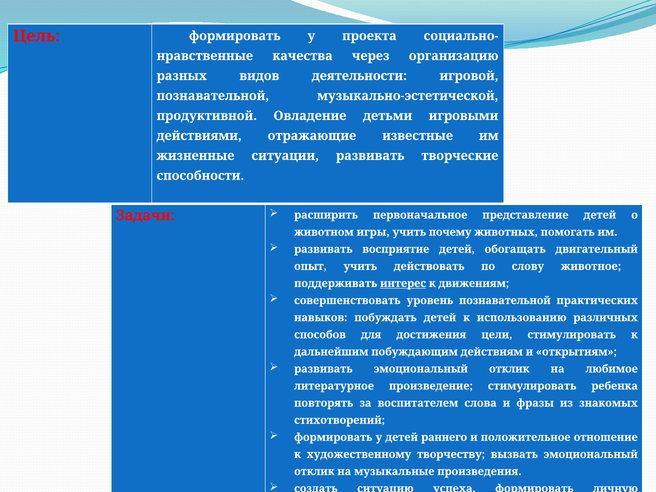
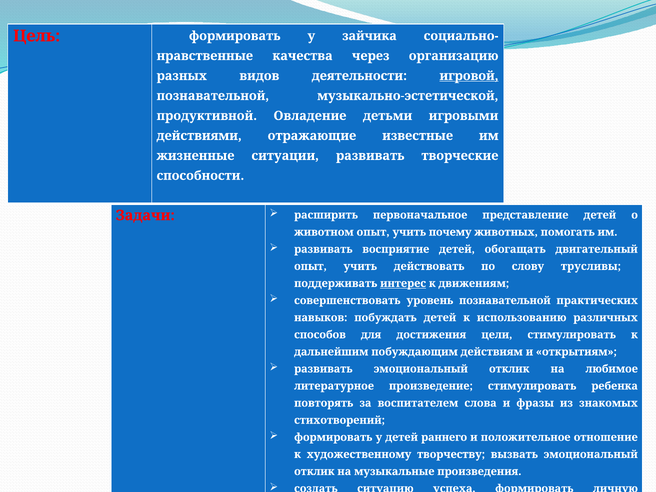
проекта: проекта -> зайчика
игровой underline: none -> present
животном игры: игры -> опыт
животное: животное -> трусливы
